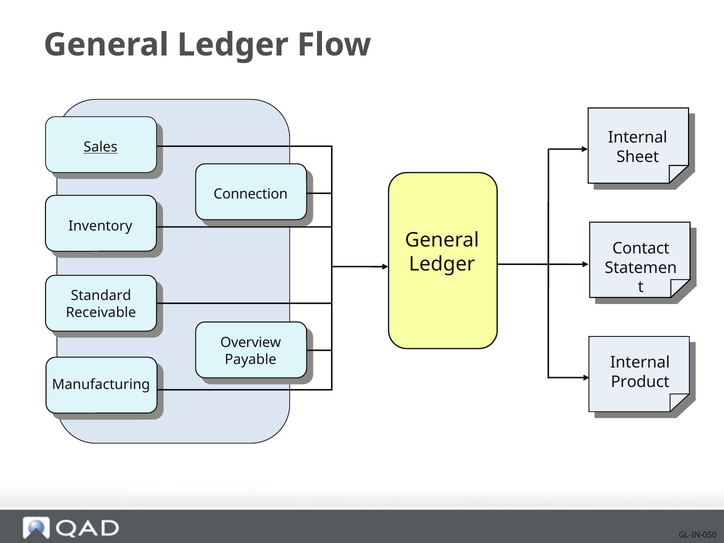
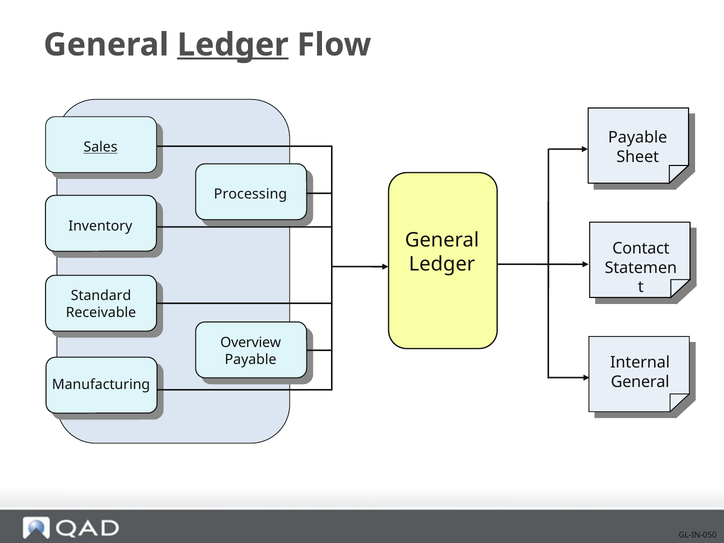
Ledger at (233, 45) underline: none -> present
Internal at (638, 137): Internal -> Payable
Connection: Connection -> Processing
Product at (640, 382): Product -> General
